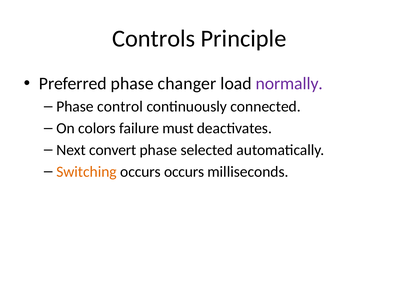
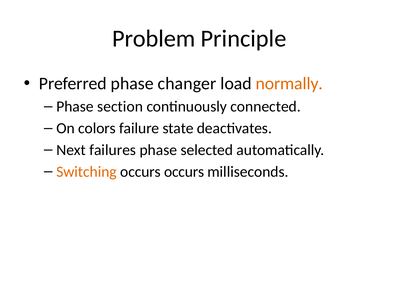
Controls: Controls -> Problem
normally colour: purple -> orange
control: control -> section
must: must -> state
convert: convert -> failures
